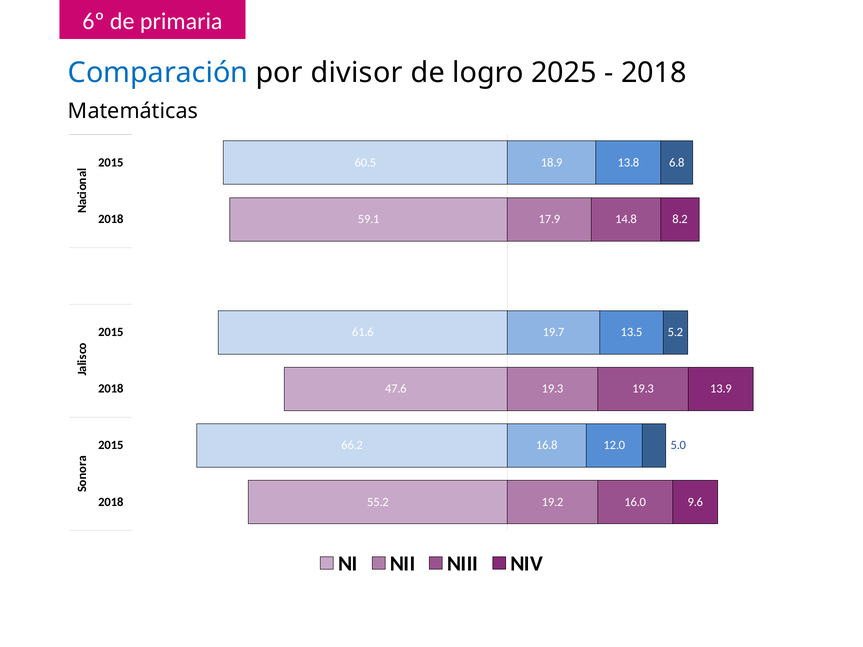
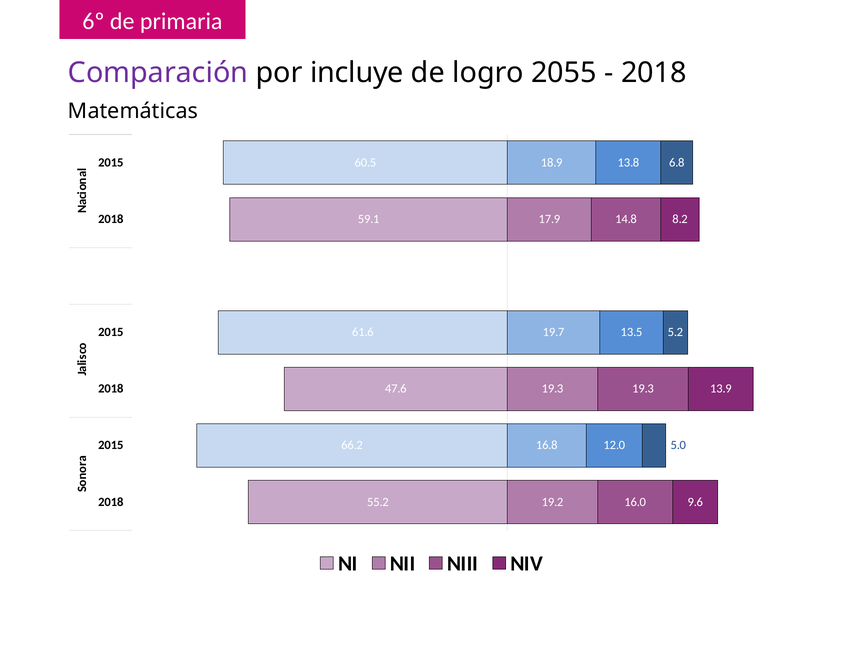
Comparación colour: blue -> purple
divisor: divisor -> incluye
2025: 2025 -> 2055
